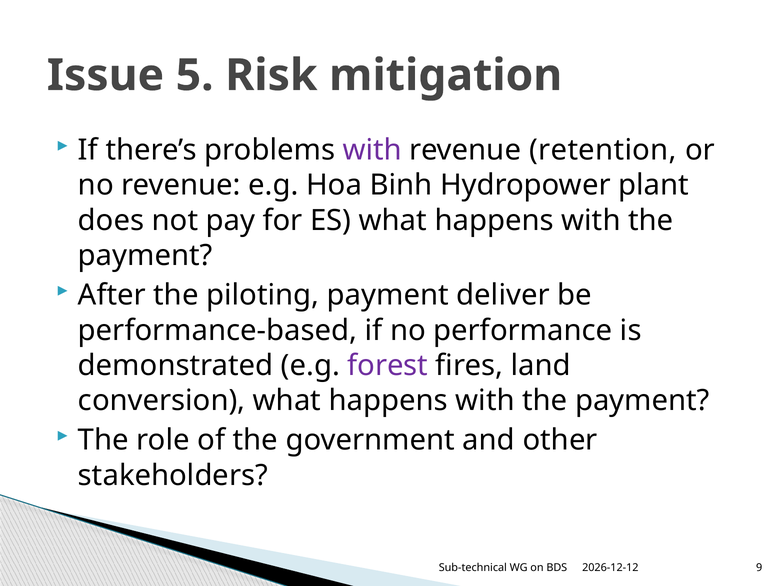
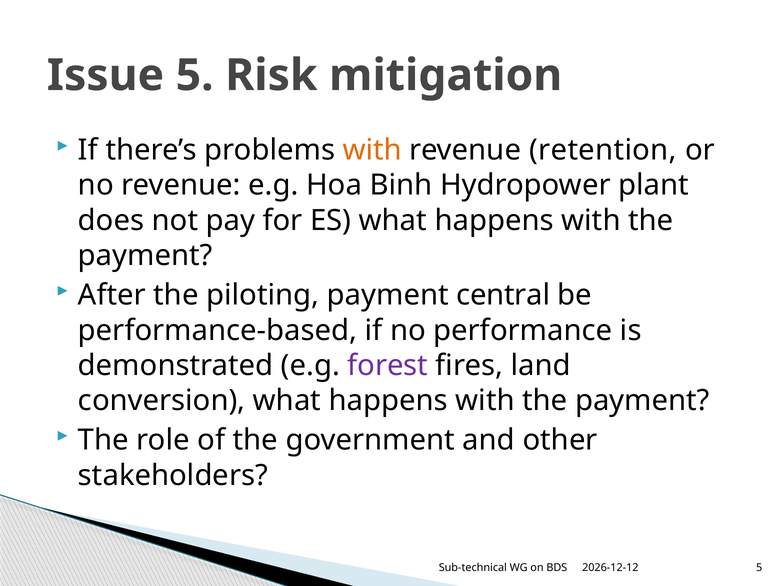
with at (372, 150) colour: purple -> orange
deliver: deliver -> central
BDS 9: 9 -> 5
